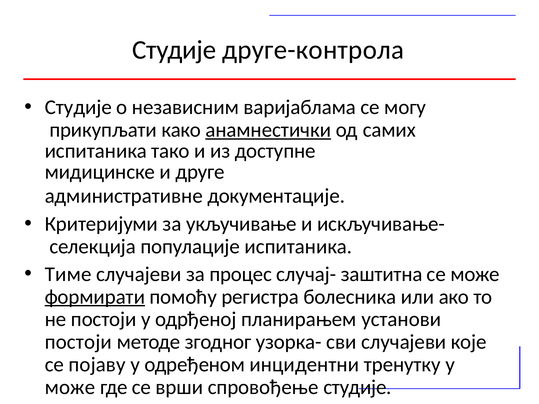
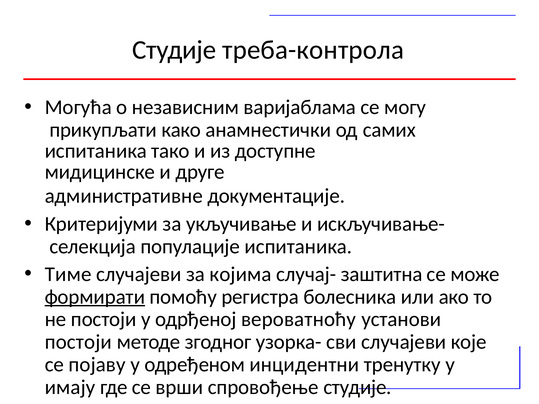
друге-контрола: друге-контрола -> треба-контрола
Студије at (78, 107): Студије -> Могућа
анамнестички underline: present -> none
процес: процес -> којима
планирањем: планирањем -> вероватноћу
може at (70, 387): може -> имају
